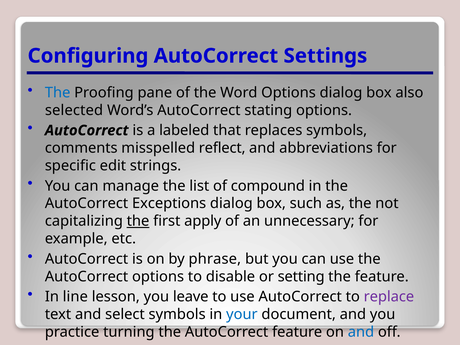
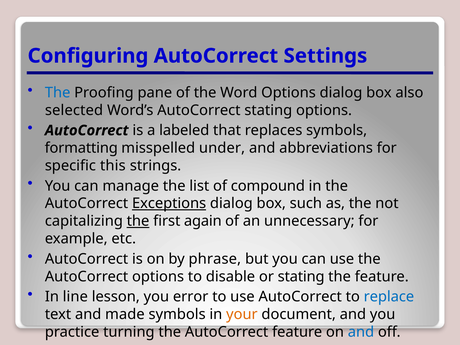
comments: comments -> formatting
reflect: reflect -> under
edit: edit -> this
Exceptions underline: none -> present
apply: apply -> again
or setting: setting -> stating
leave: leave -> error
replace colour: purple -> blue
select: select -> made
your colour: blue -> orange
